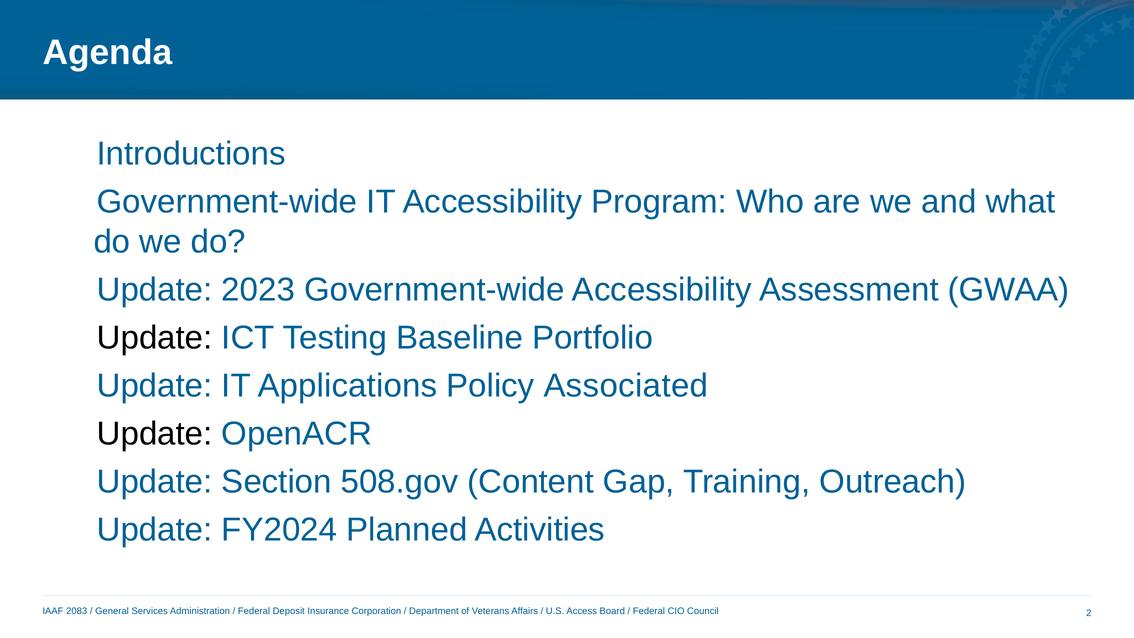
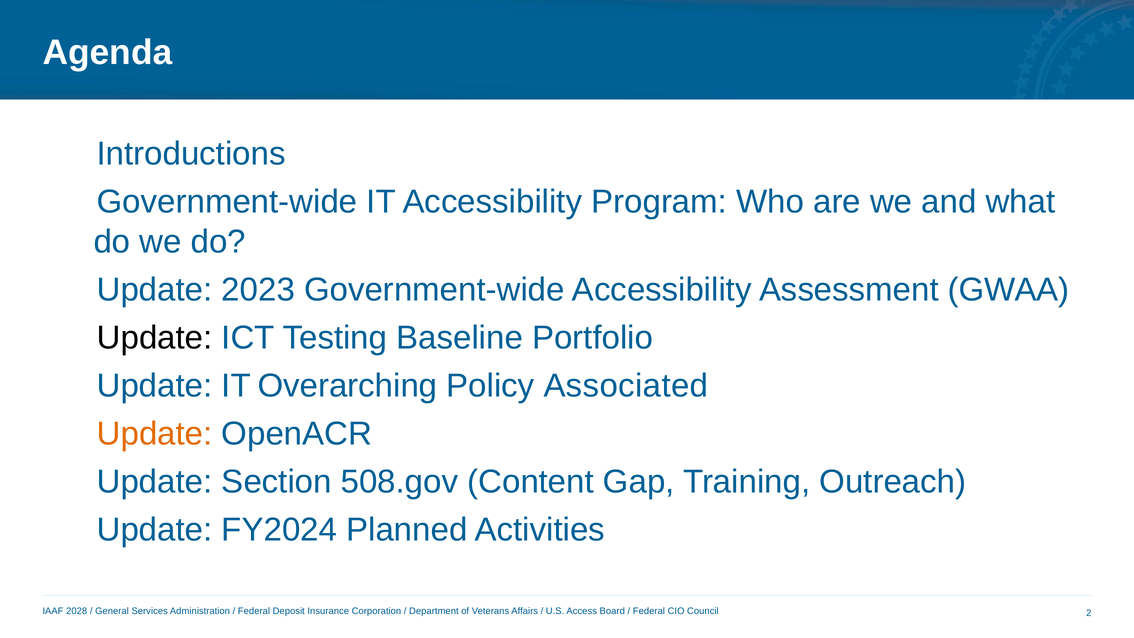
Applications: Applications -> Overarching
Update at (155, 434) colour: black -> orange
2083: 2083 -> 2028
